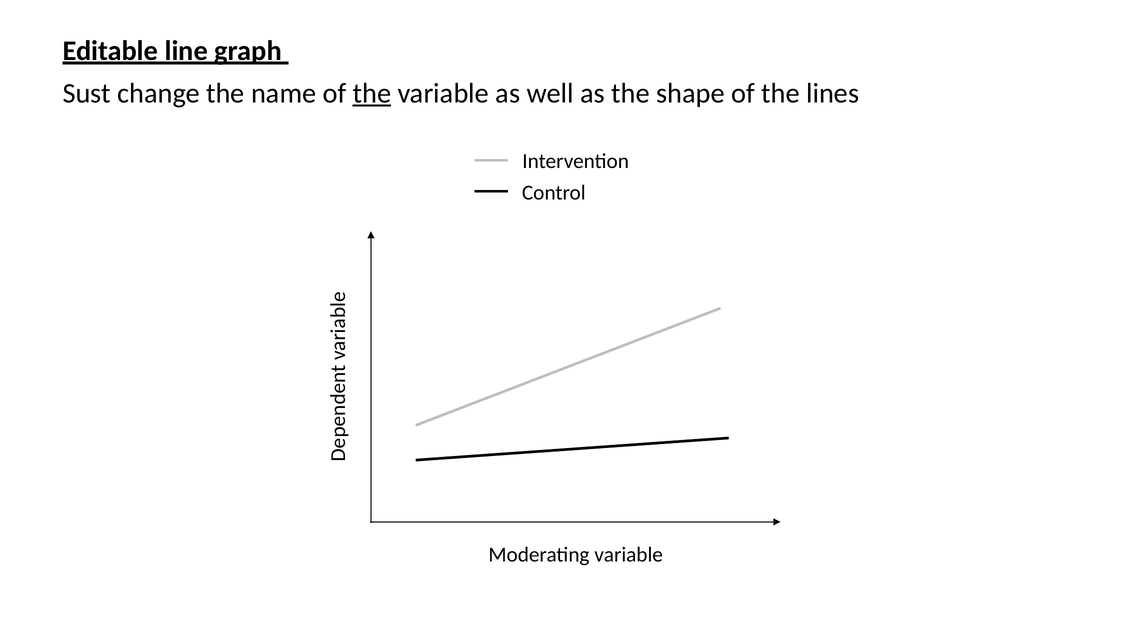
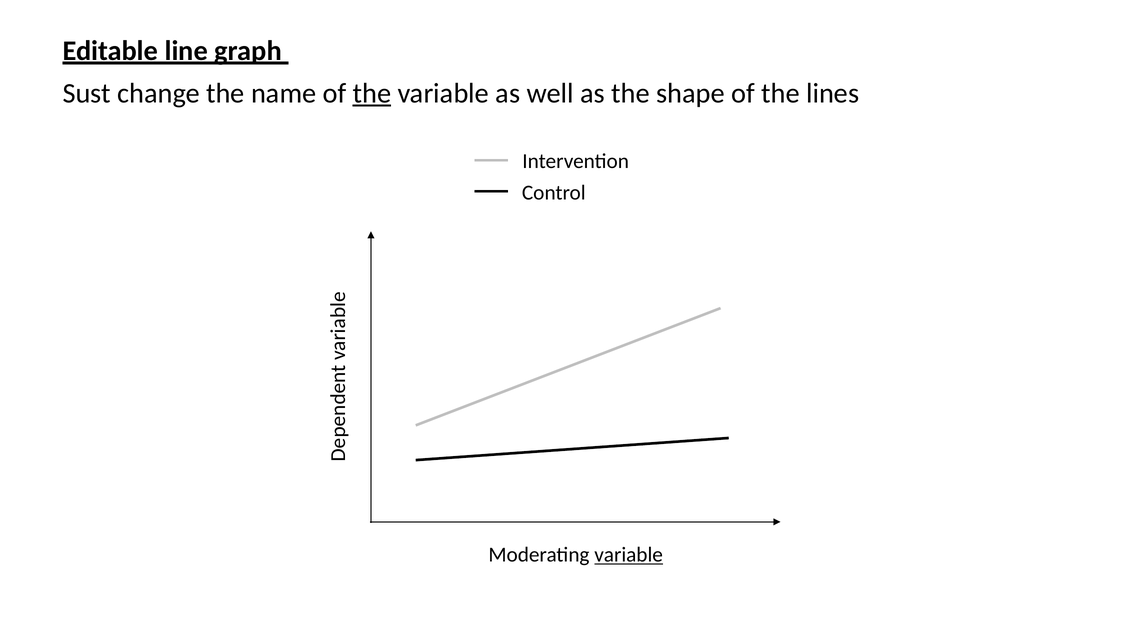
variable at (629, 555) underline: none -> present
